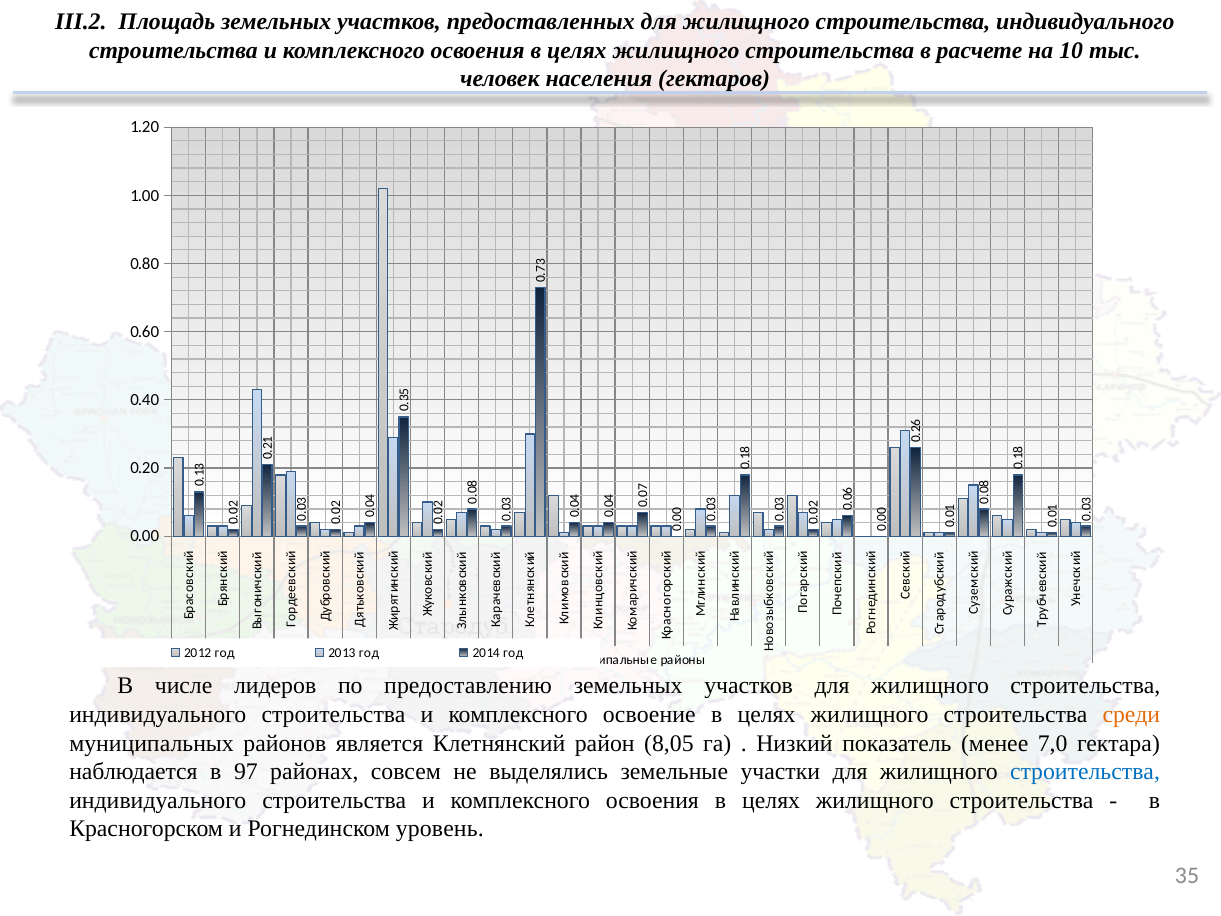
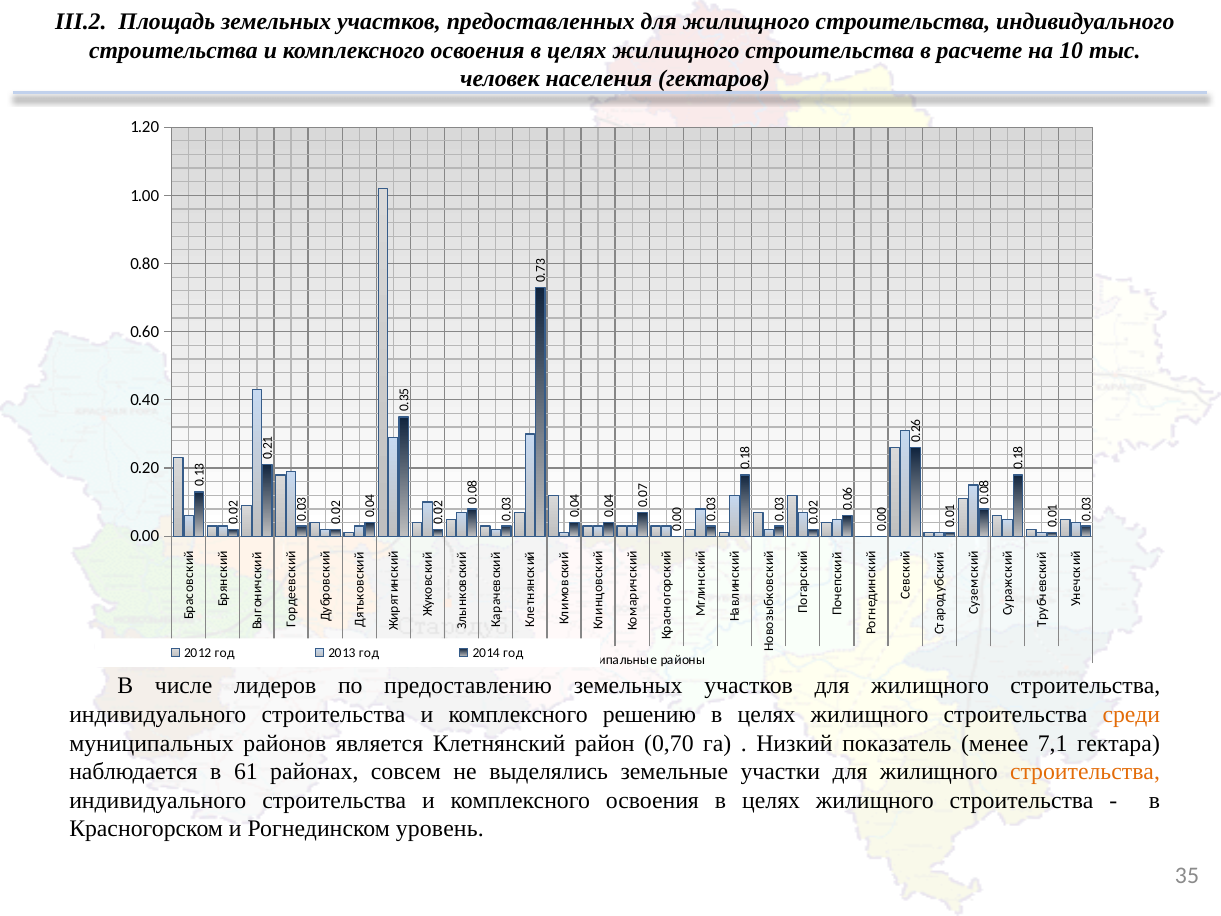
освоение: освоение -> решению
8,05: 8,05 -> 0,70
7,0: 7,0 -> 7,1
97: 97 -> 61
строительства at (1085, 771) colour: blue -> orange
